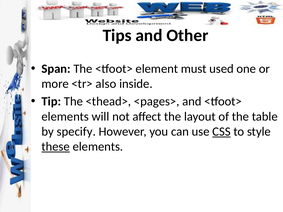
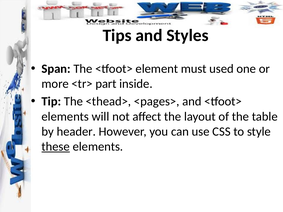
Other: Other -> Styles
also: also -> part
specify: specify -> header
CSS underline: present -> none
